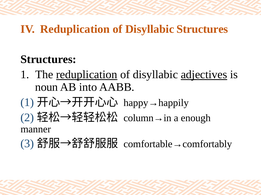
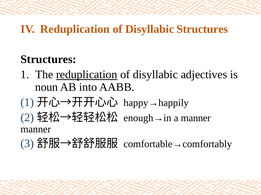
adjectives underline: present -> none
column→in: column→in -> enough→in
a enough: enough -> manner
